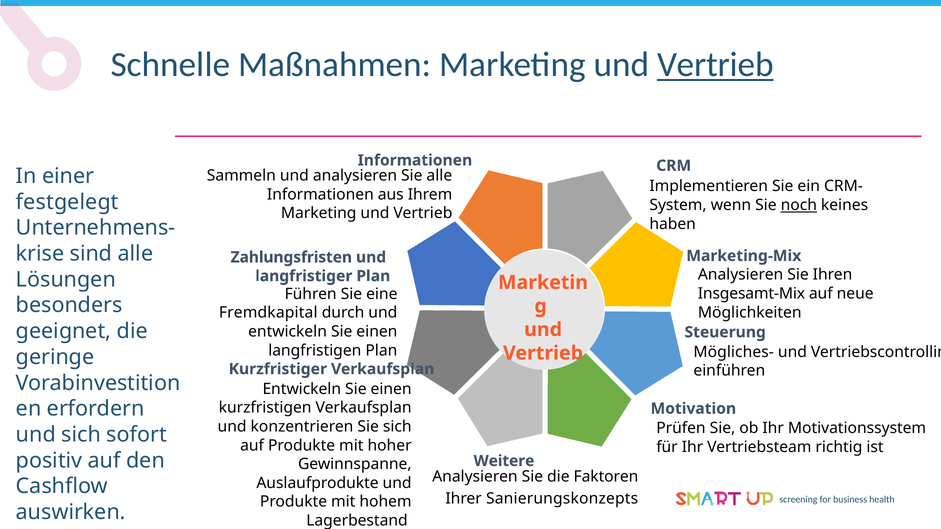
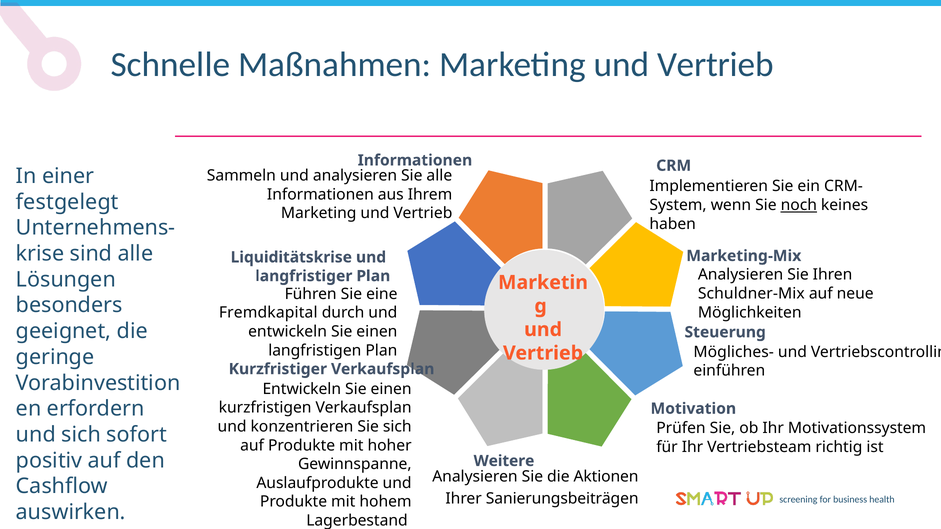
Vertrieb at (715, 65) underline: present -> none
Zahlungsfristen: Zahlungsfristen -> Liquiditätskrise
Insgesamt-Mix: Insgesamt-Mix -> Schuldner-Mix
Faktoren: Faktoren -> Aktionen
Sanierungskonzepts: Sanierungskonzepts -> Sanierungsbeiträgen
